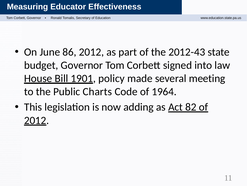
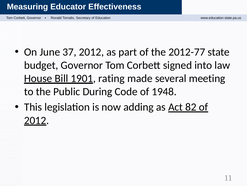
86: 86 -> 37
2012-43: 2012-43 -> 2012-77
policy: policy -> rating
Charts: Charts -> During
1964: 1964 -> 1948
